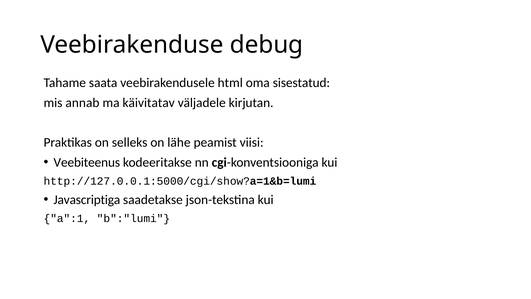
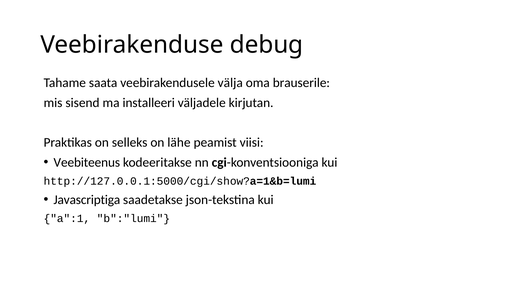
html: html -> välja
sisestatud: sisestatud -> brauserile
annab: annab -> sisend
käivitatav: käivitatav -> installeeri
